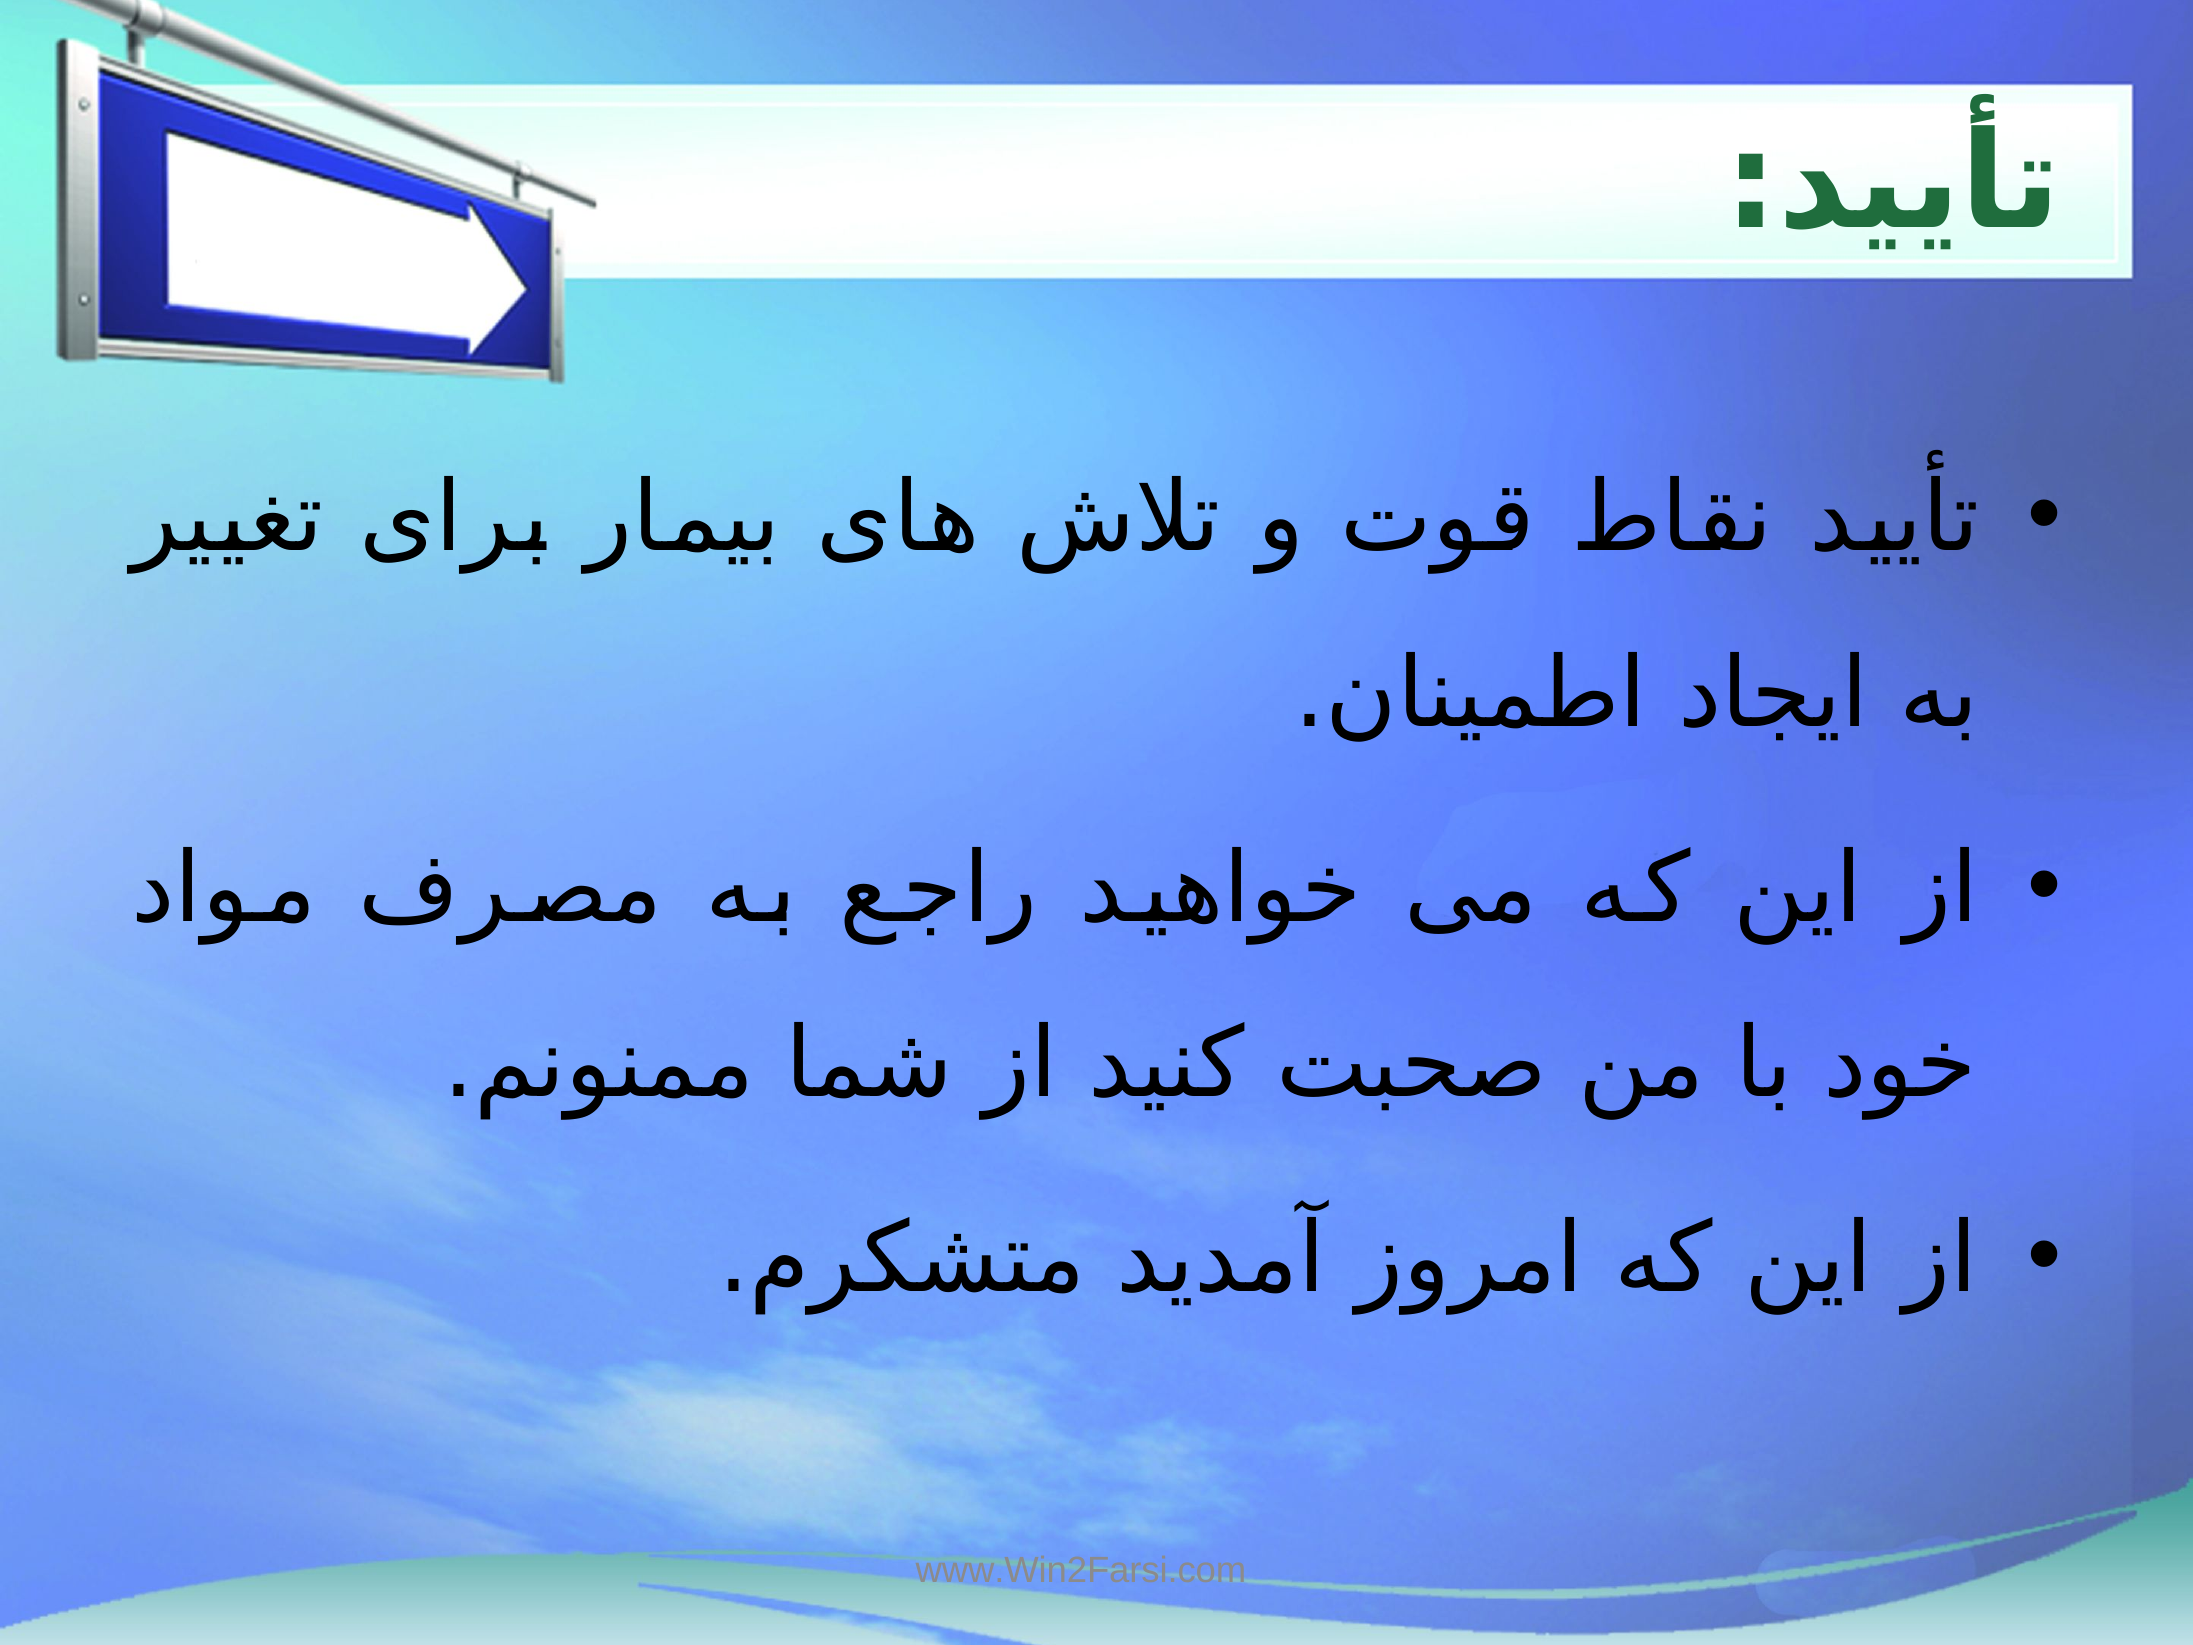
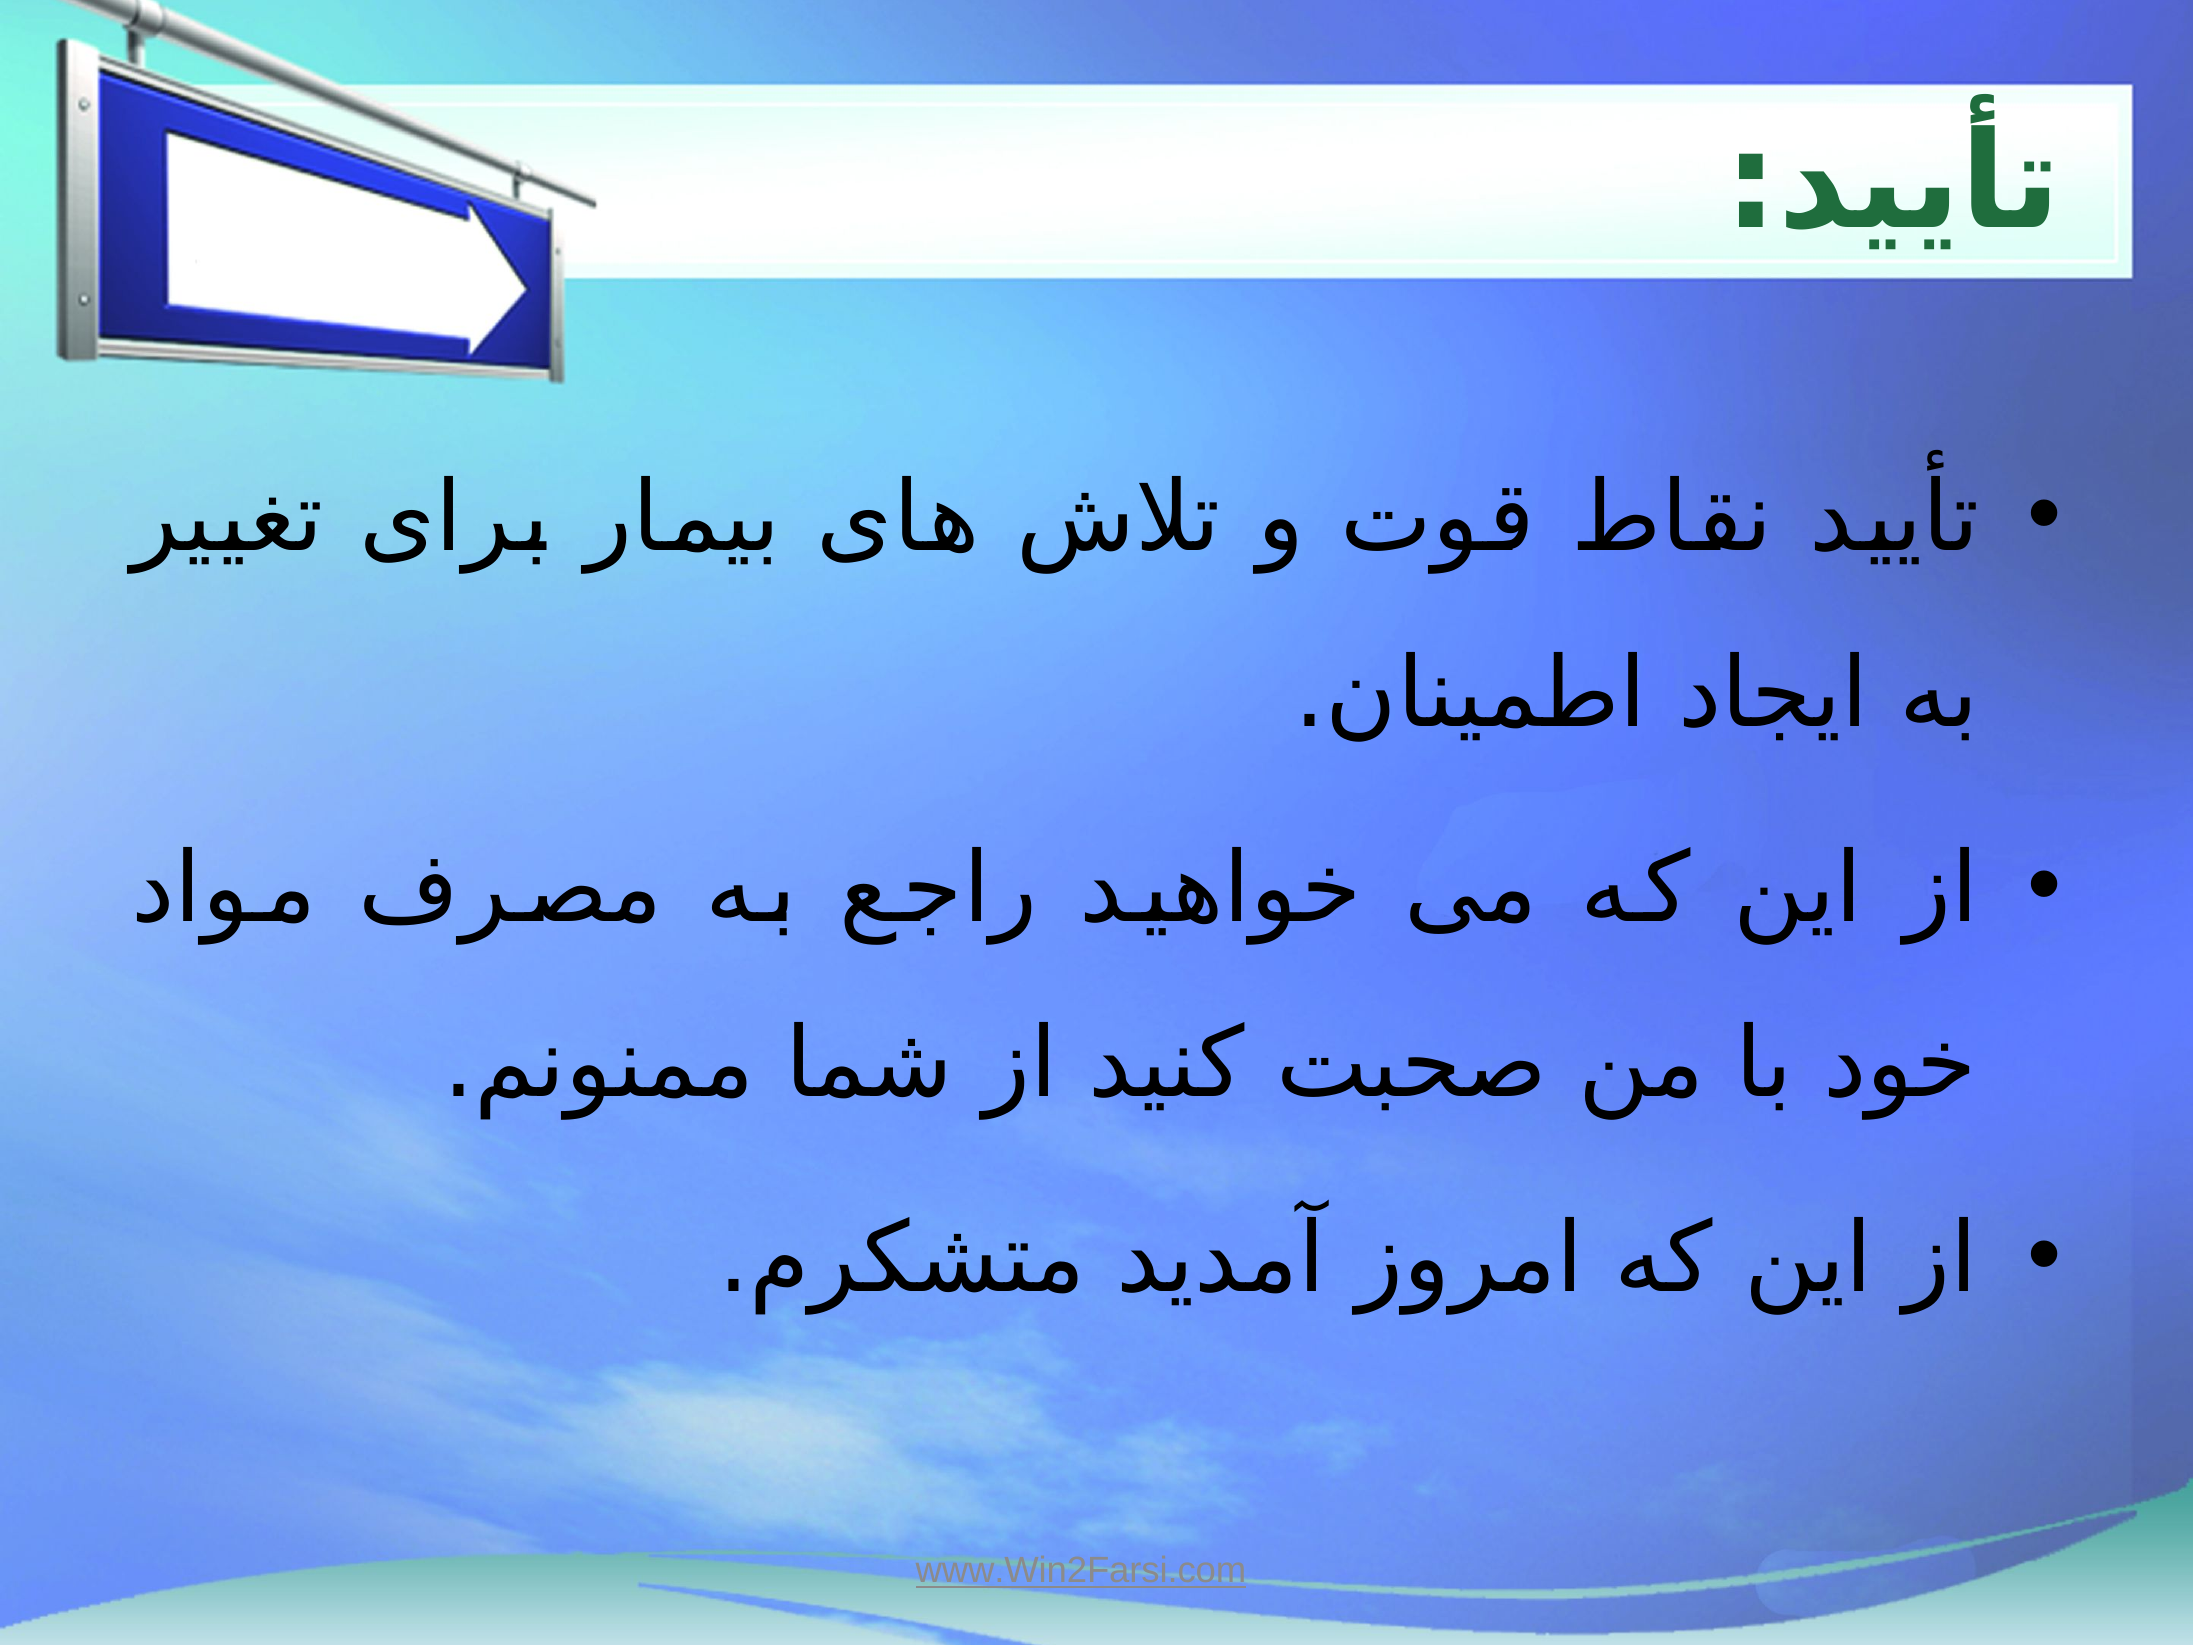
www.Win2Farsi.com underline: none -> present
